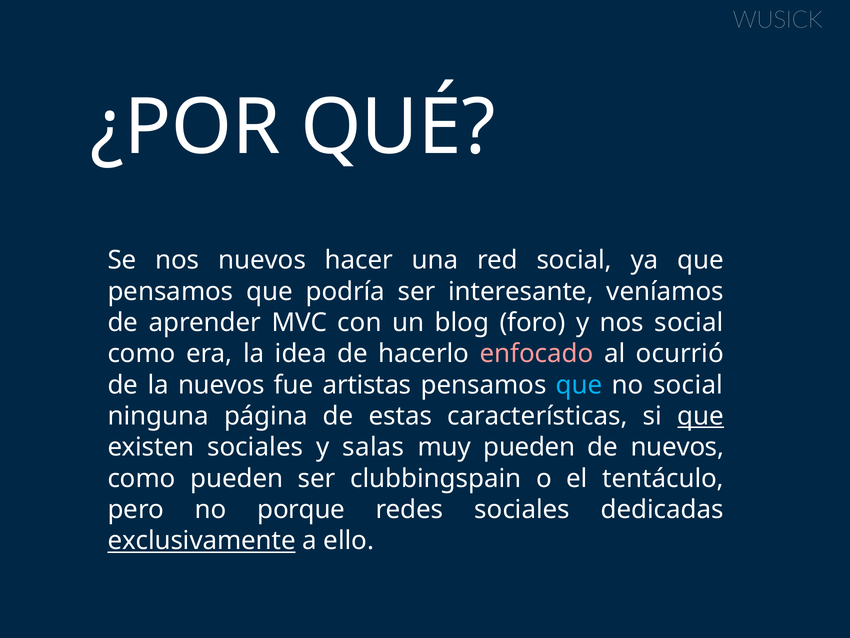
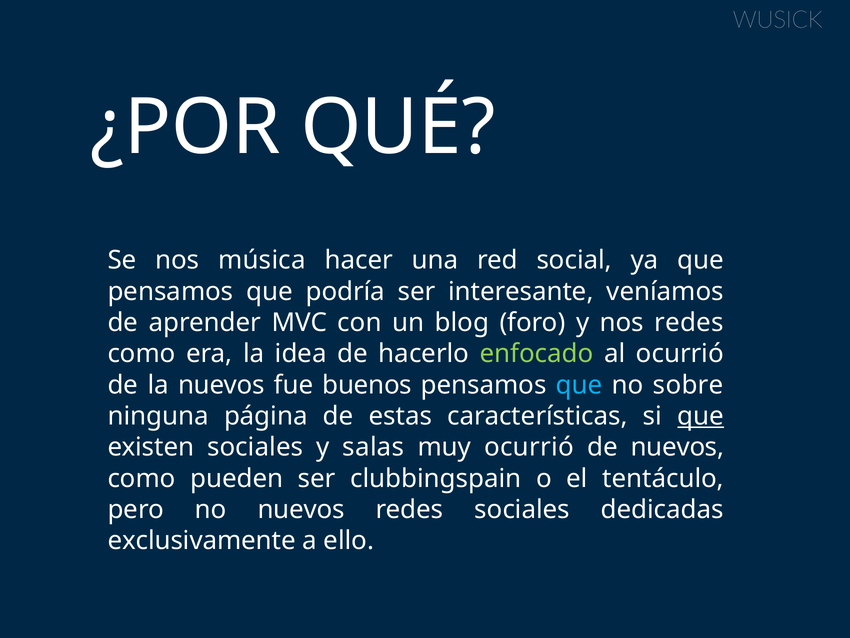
nos nuevos: nuevos -> música
nos social: social -> redes
enfocado colour: pink -> light green
artistas: artistas -> buenos
no social: social -> sobre
muy pueden: pueden -> ocurrió
no porque: porque -> nuevos
exclusivamente underline: present -> none
